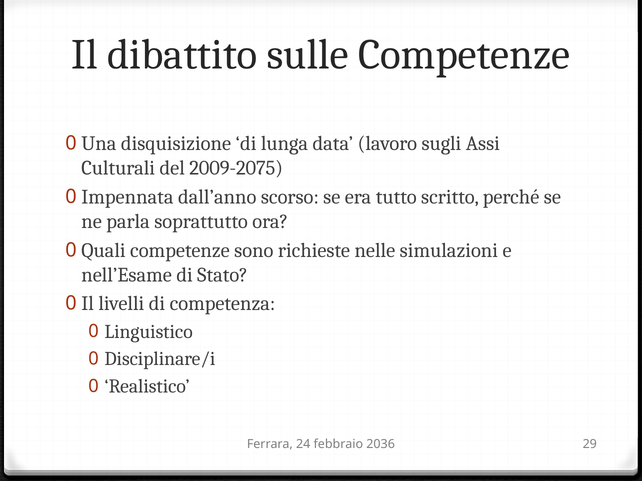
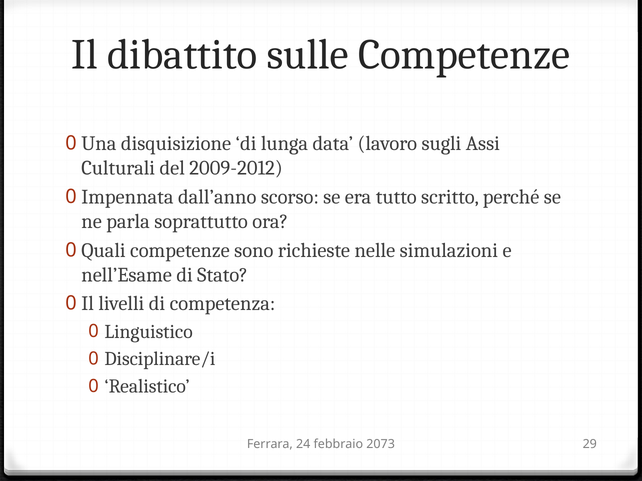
2009-2075: 2009-2075 -> 2009-2012
2036: 2036 -> 2073
